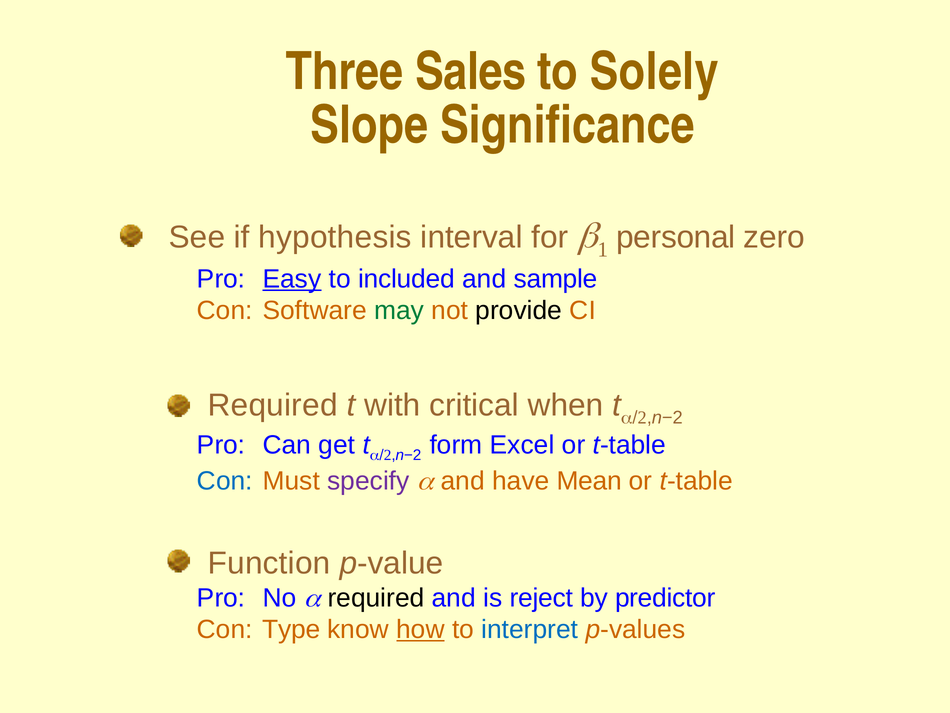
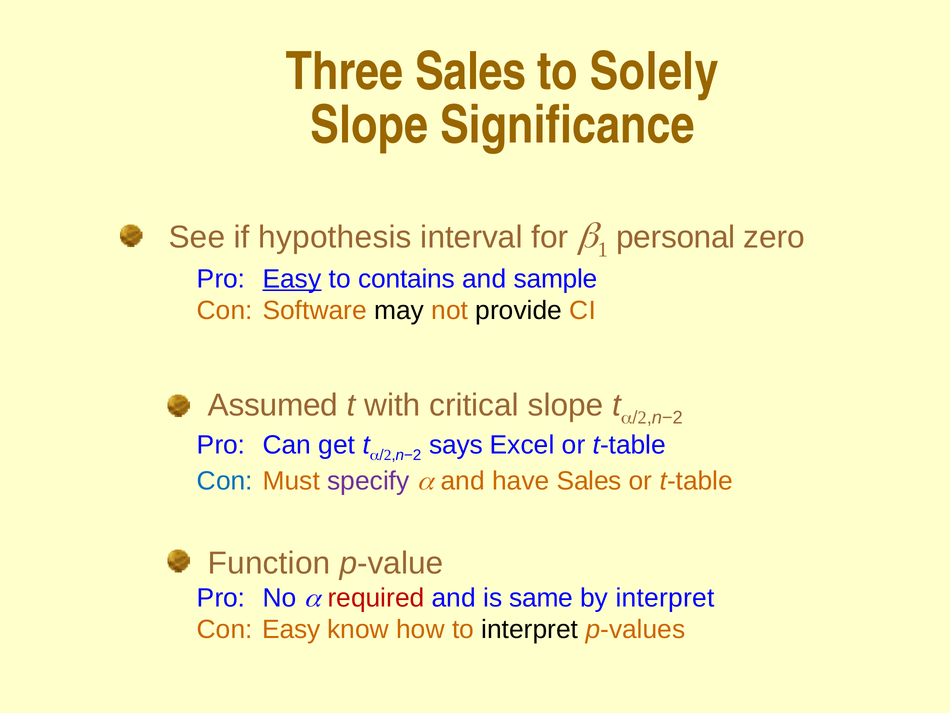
included: included -> contains
may colour: green -> black
Required at (273, 405): Required -> Assumed
critical when: when -> slope
form: form -> says
have Mean: Mean -> Sales
required at (376, 597) colour: black -> red
reject: reject -> same
by predictor: predictor -> interpret
Con Type: Type -> Easy
how underline: present -> none
interpret at (530, 629) colour: blue -> black
